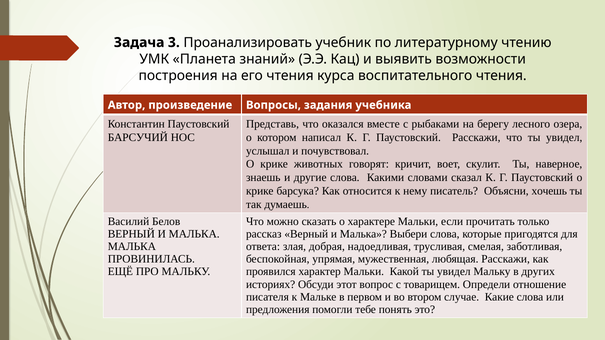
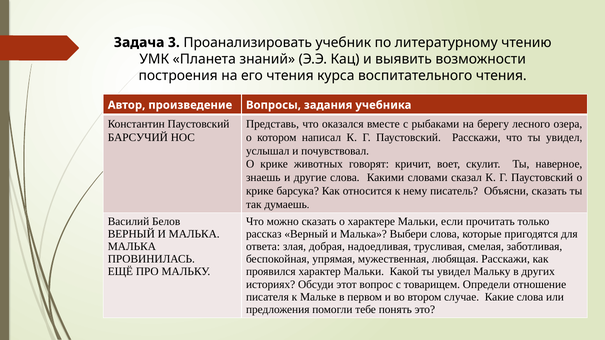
Объясни хочешь: хочешь -> сказать
